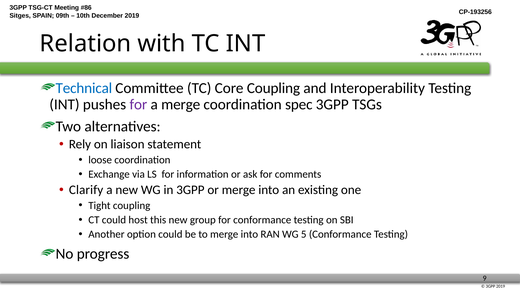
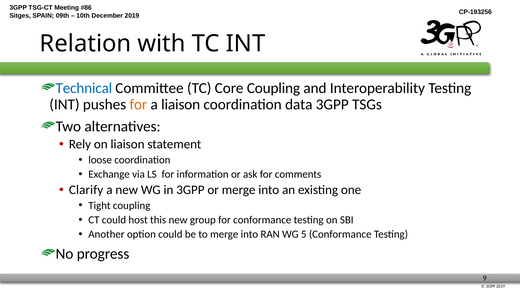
for at (138, 104) colour: purple -> orange
a merge: merge -> liaison
spec: spec -> data
